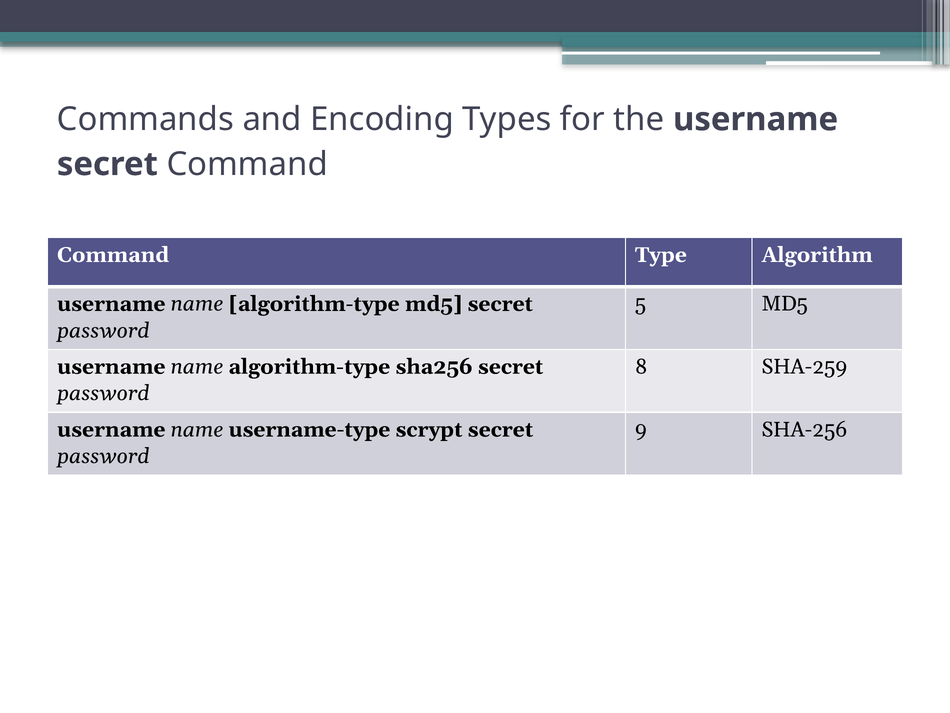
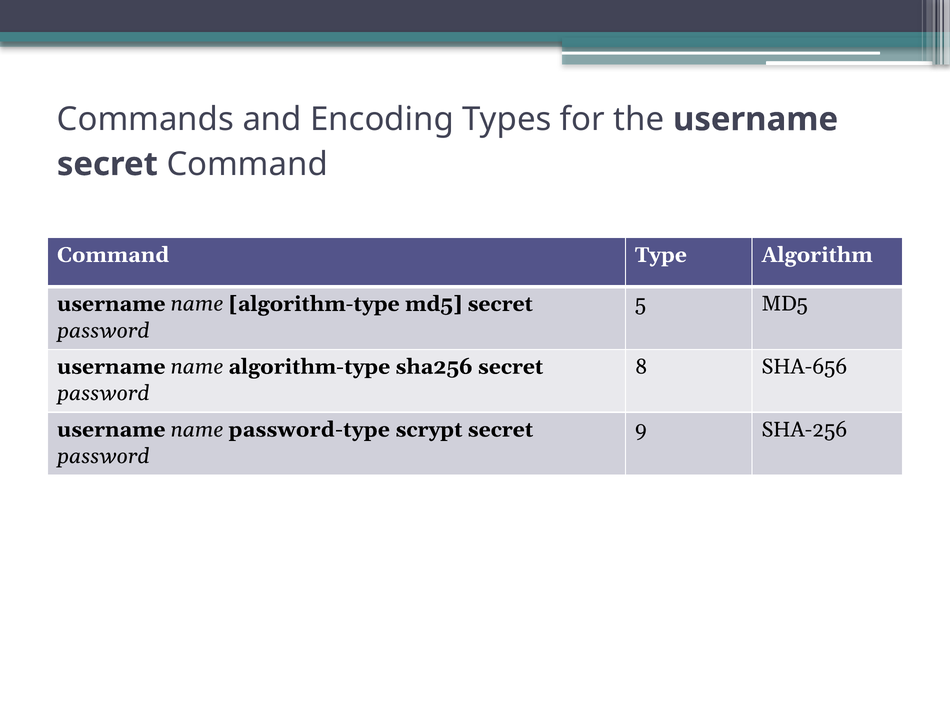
SHA-259: SHA-259 -> SHA-656
username-type: username-type -> password-type
